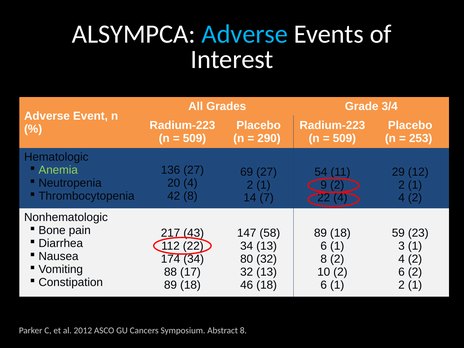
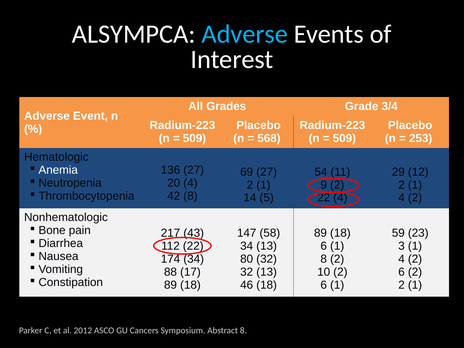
290: 290 -> 568
Anemia colour: light green -> white
7: 7 -> 5
